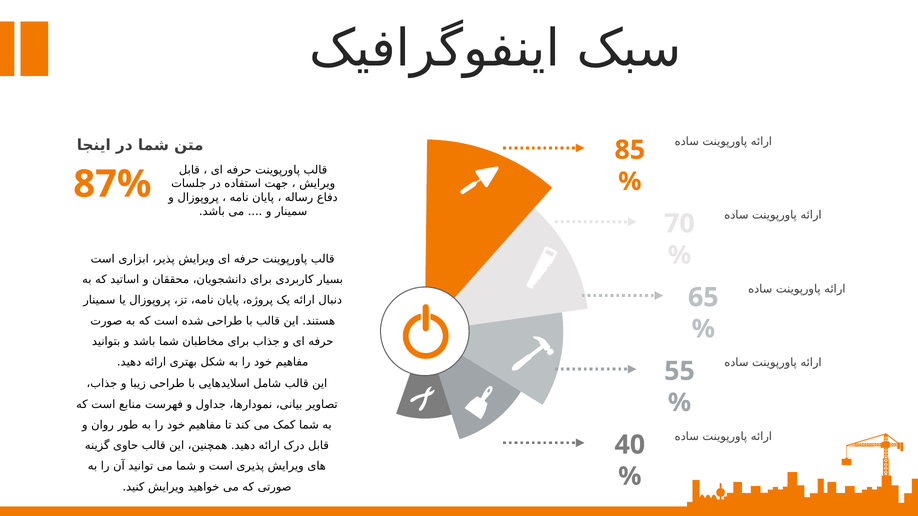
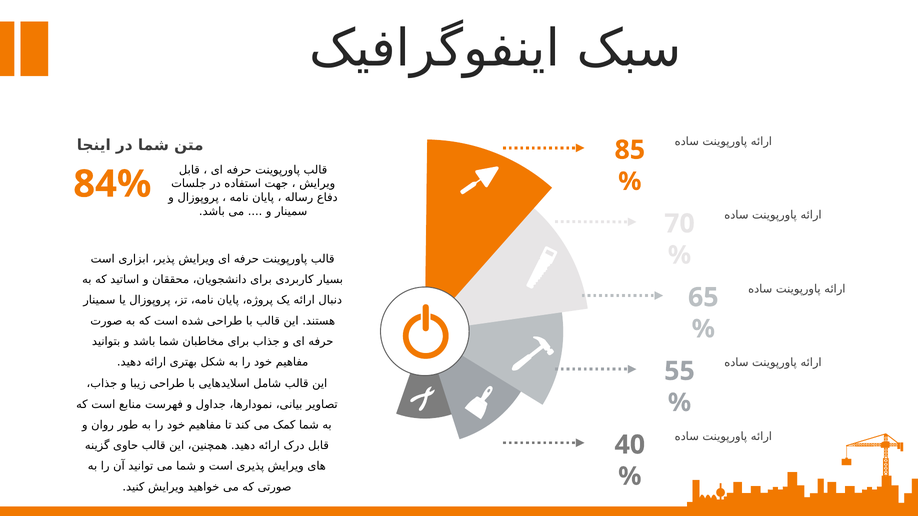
87%: 87% -> 84%
